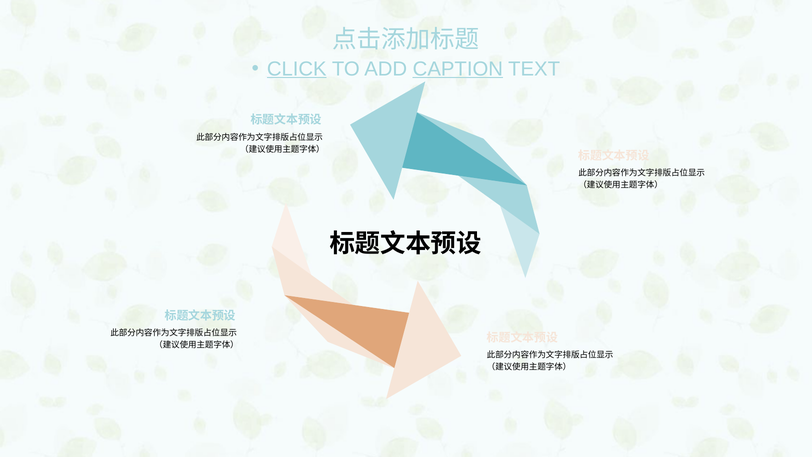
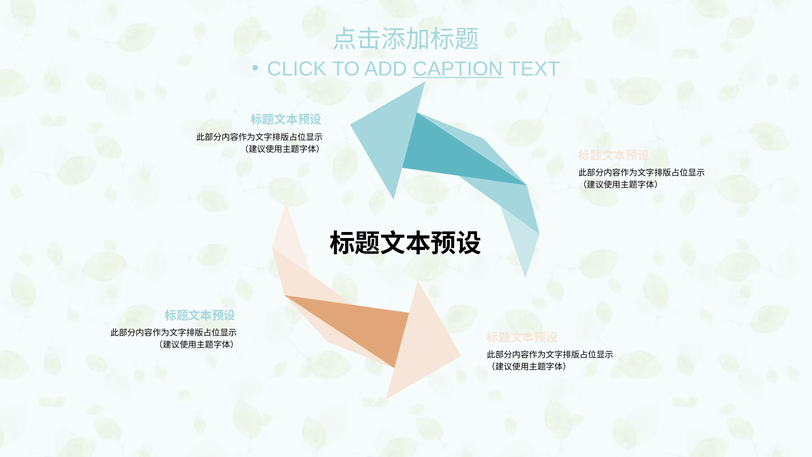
CLICK underline: present -> none
